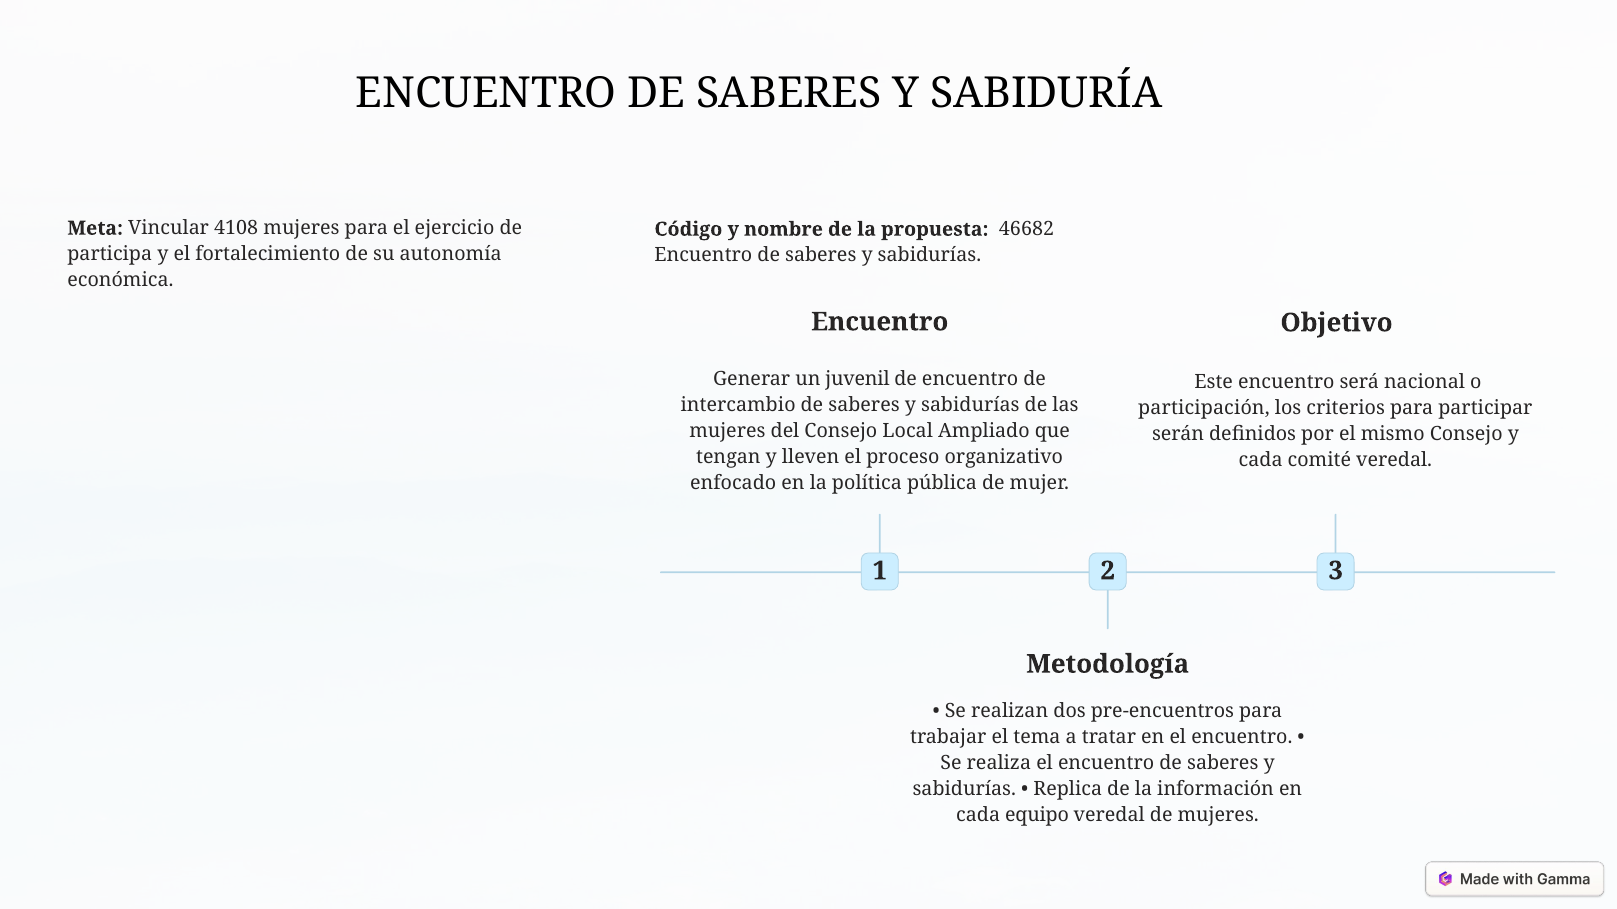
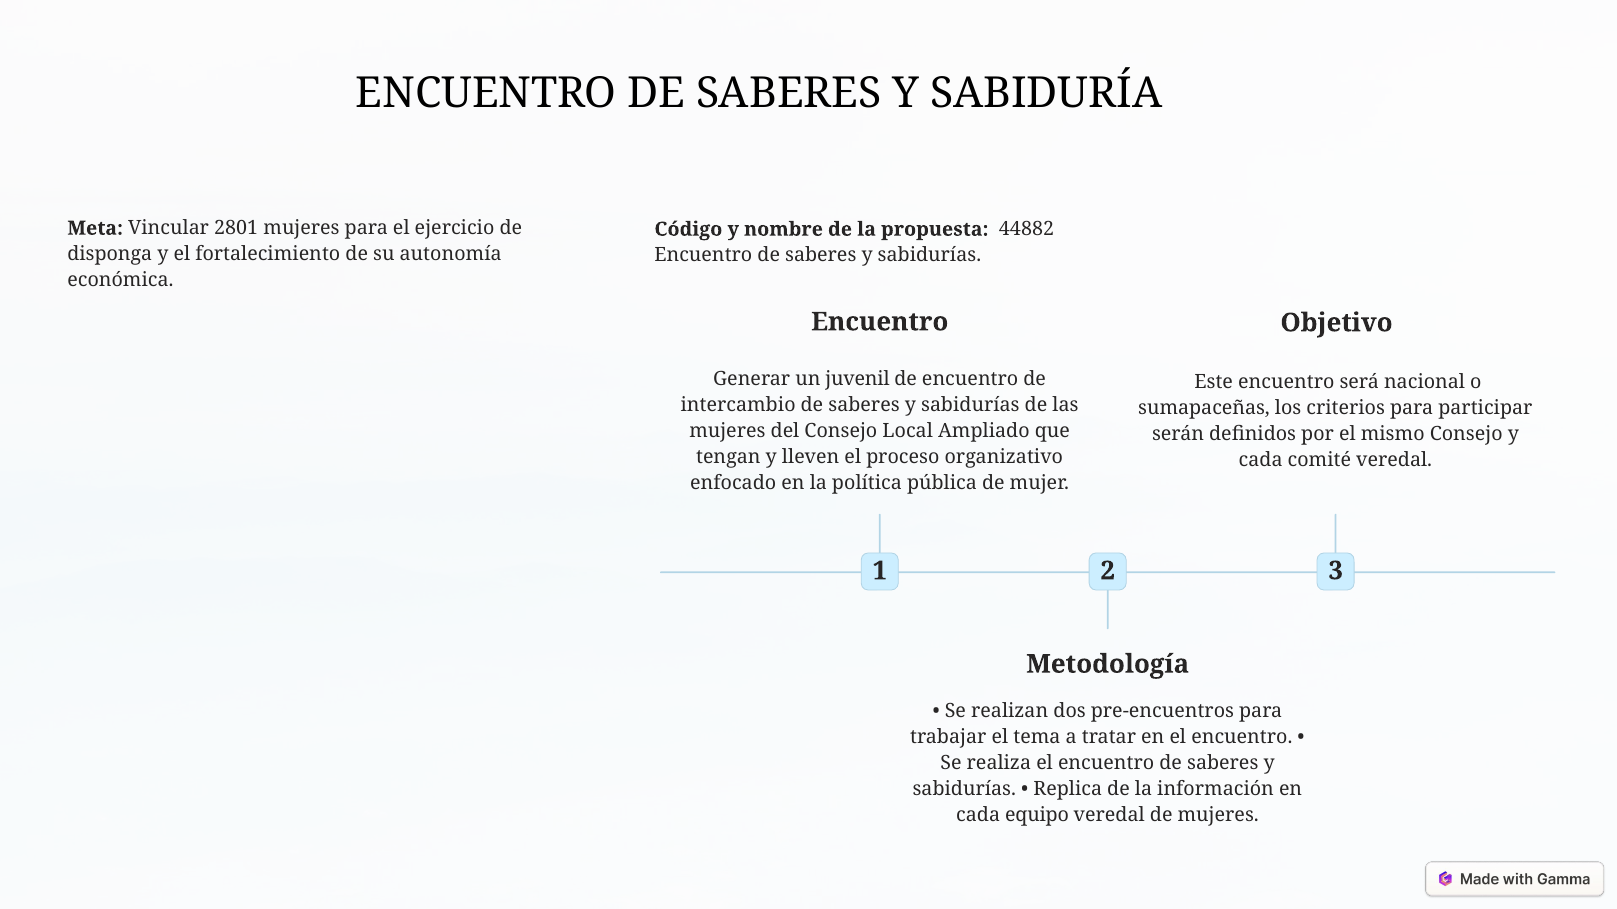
4108: 4108 -> 2801
46682: 46682 -> 44882
participa: participa -> disponga
participación: participación -> sumapaceñas
